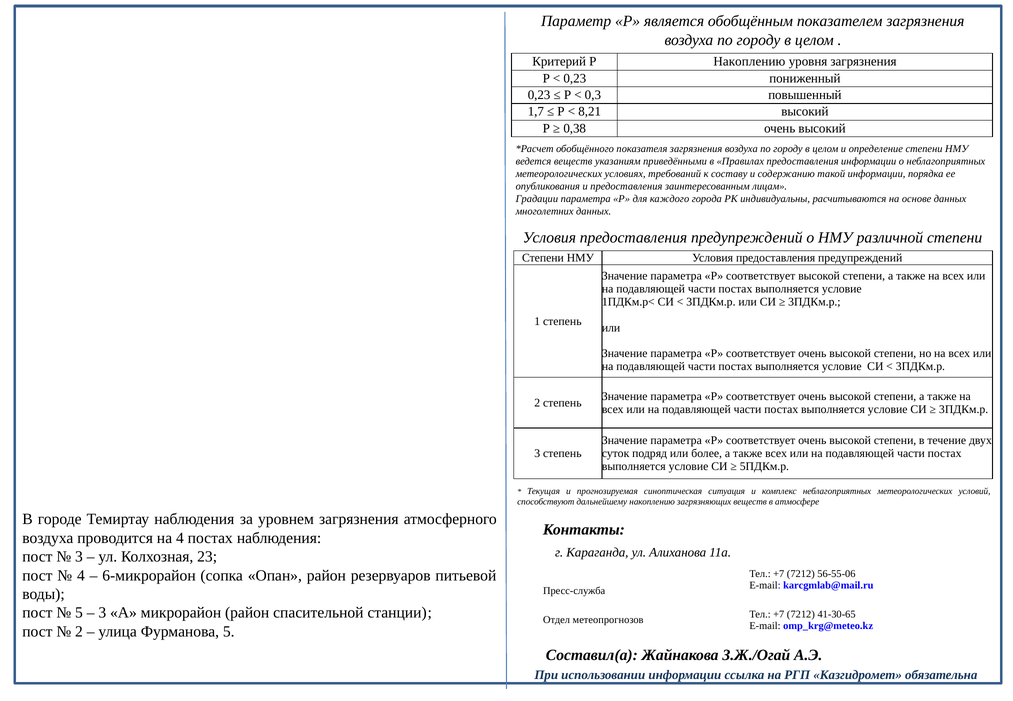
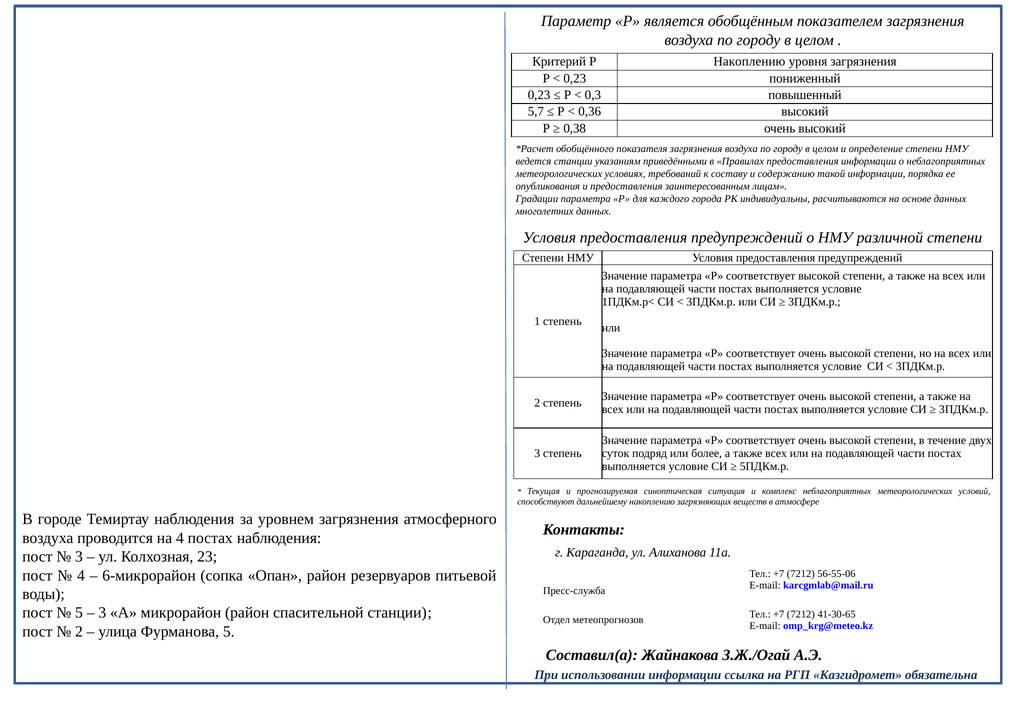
1,7: 1,7 -> 5,7
8,21: 8,21 -> 0,36
ведется веществ: веществ -> станции
